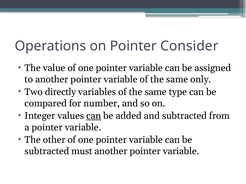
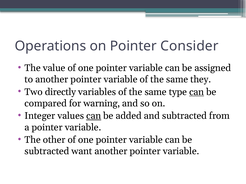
only: only -> they
can at (197, 92) underline: none -> present
number: number -> warning
must: must -> want
